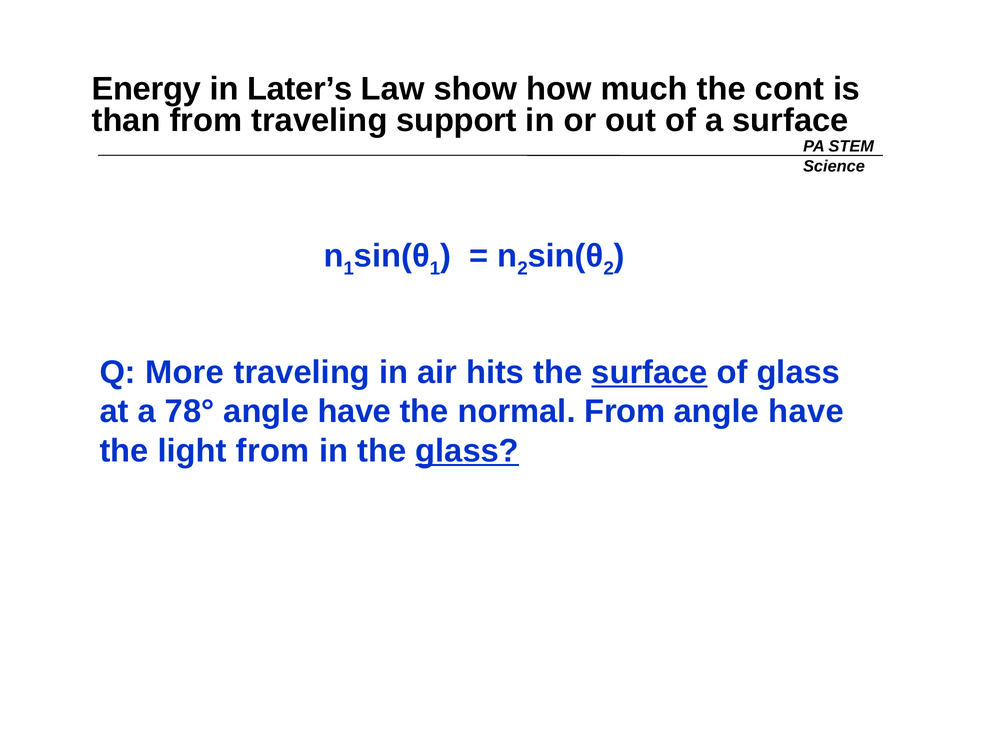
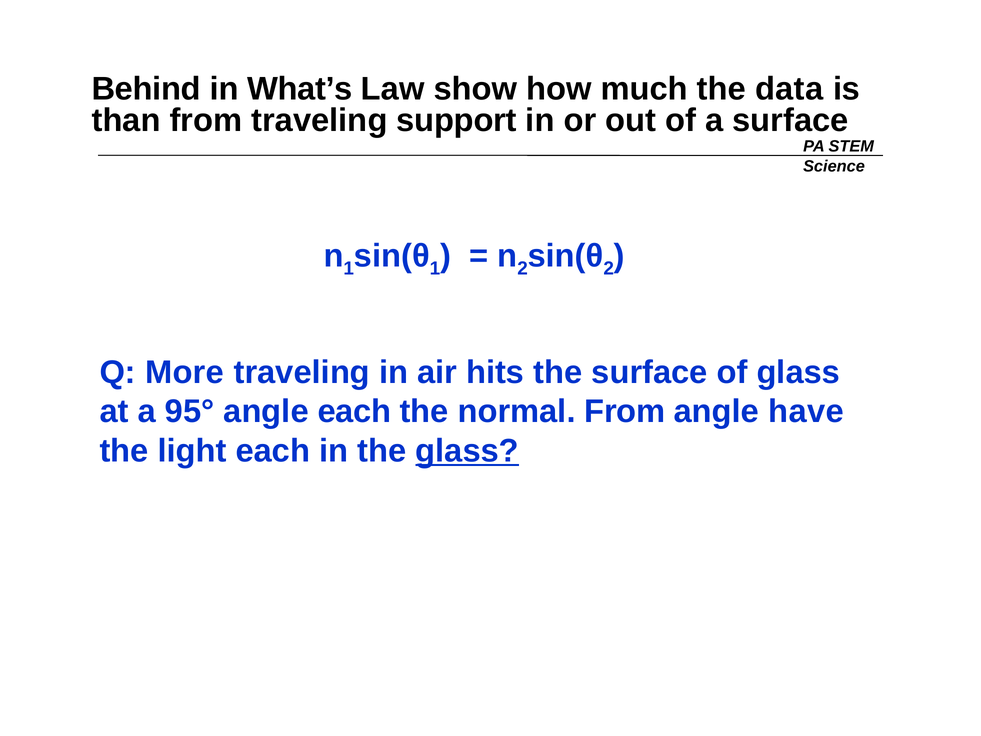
Energy: Energy -> Behind
Later’s: Later’s -> What’s
cont: cont -> data
surface at (650, 372) underline: present -> none
78°: 78° -> 95°
have at (354, 411): have -> each
light from: from -> each
